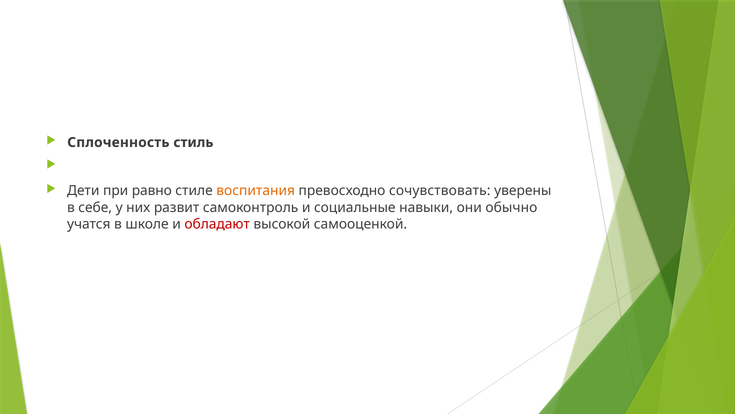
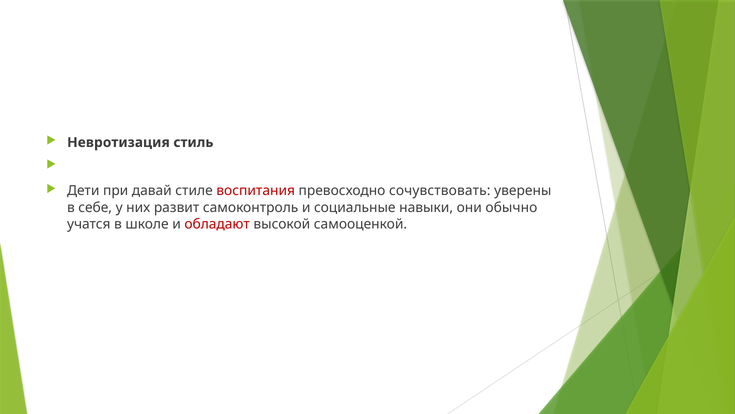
Сплоченность: Сплоченность -> Невротизация
равно: равно -> давай
воспитания colour: orange -> red
